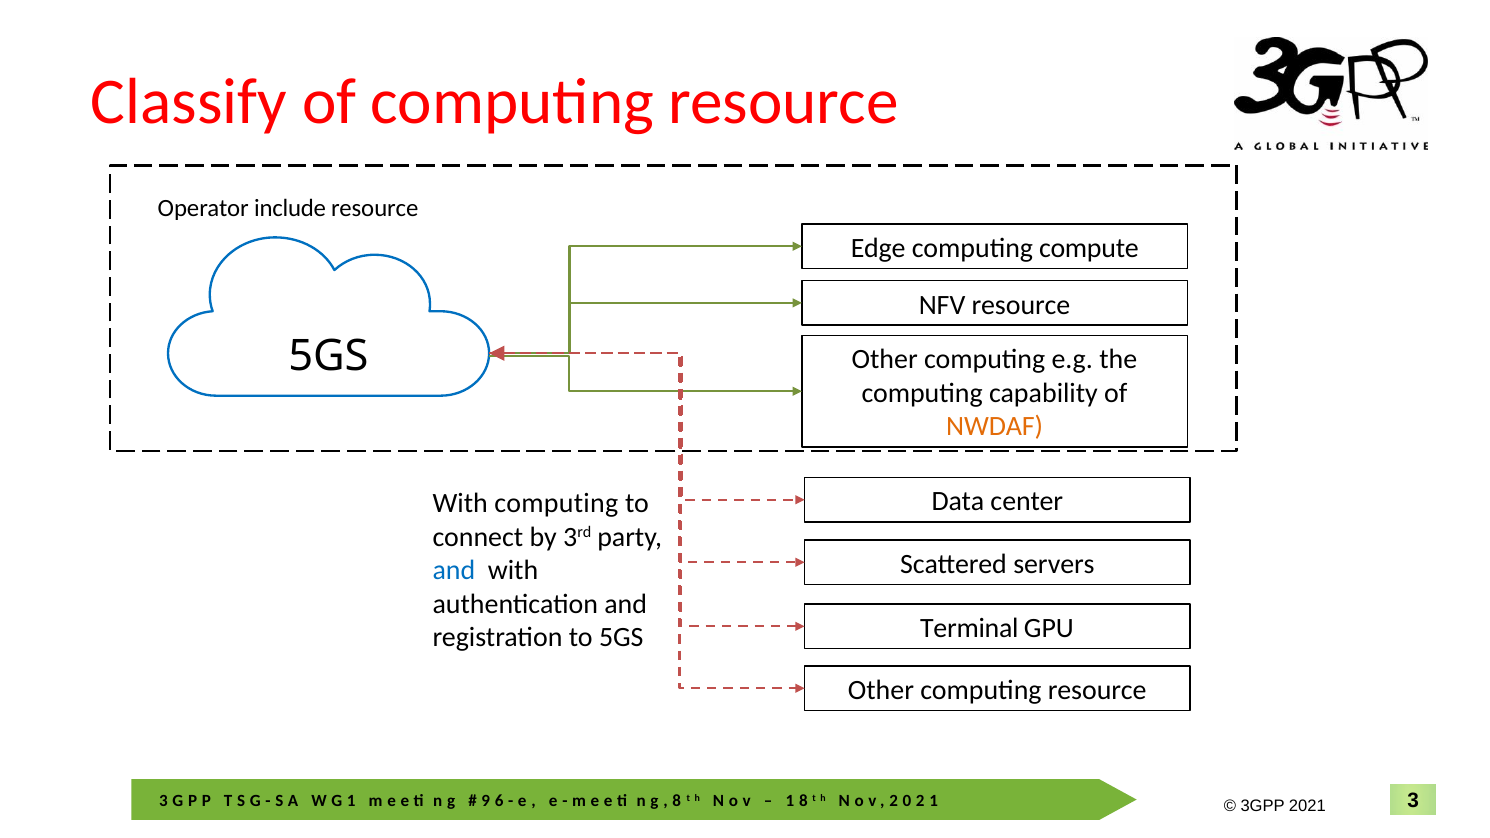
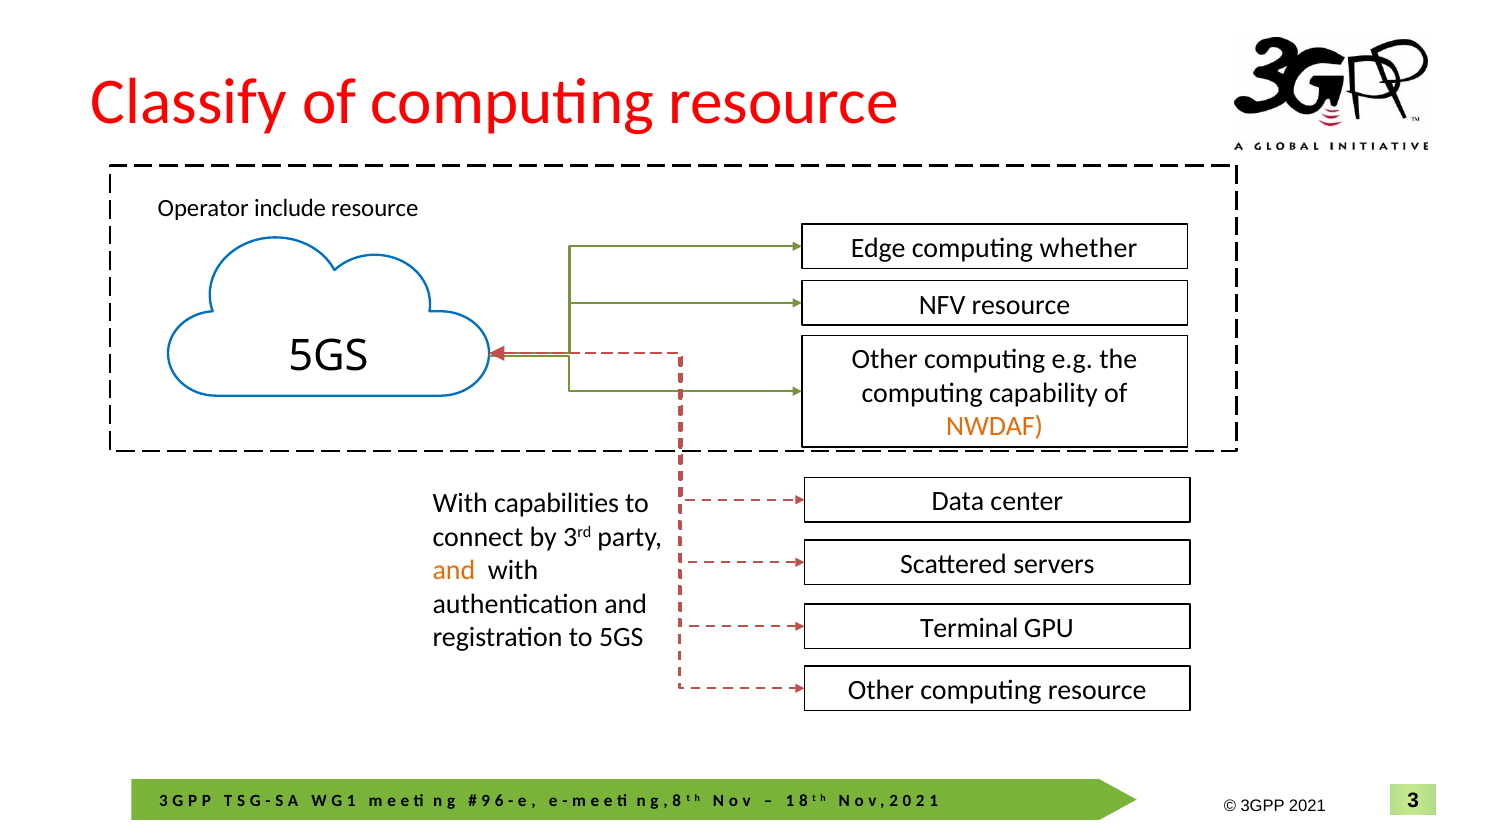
compute: compute -> whether
With computing: computing -> capabilities
and at (454, 571) colour: blue -> orange
